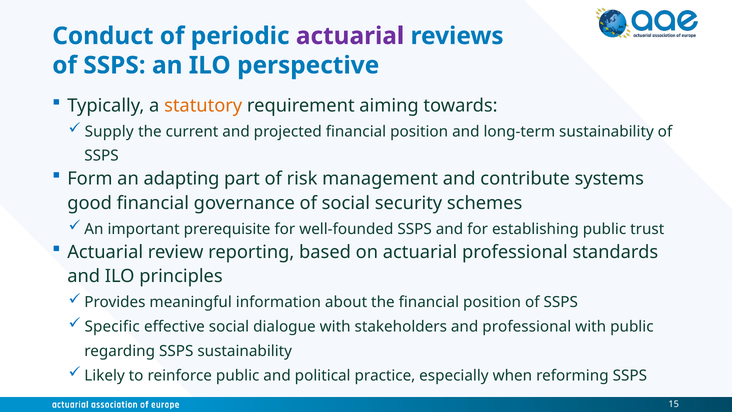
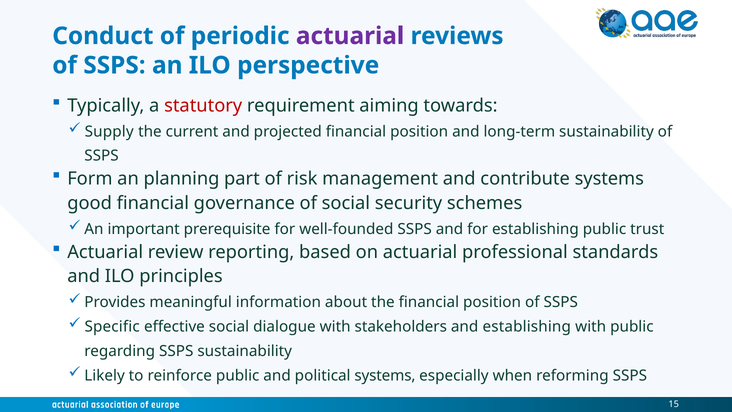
statutory colour: orange -> red
adapting: adapting -> planning
and professional: professional -> establishing
political practice: practice -> systems
